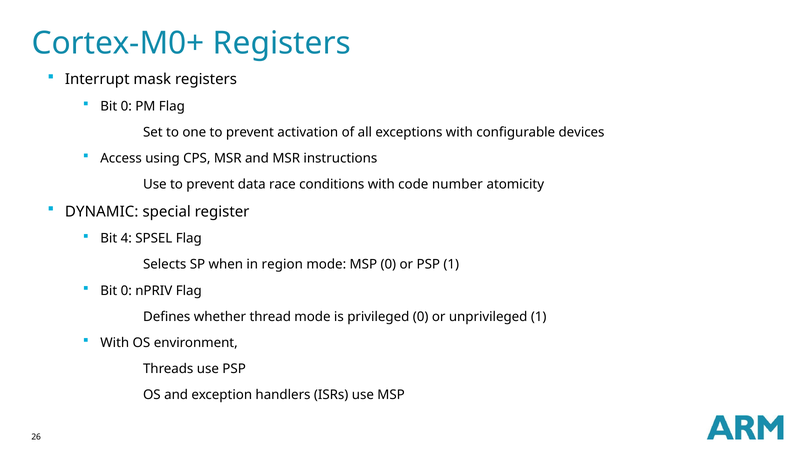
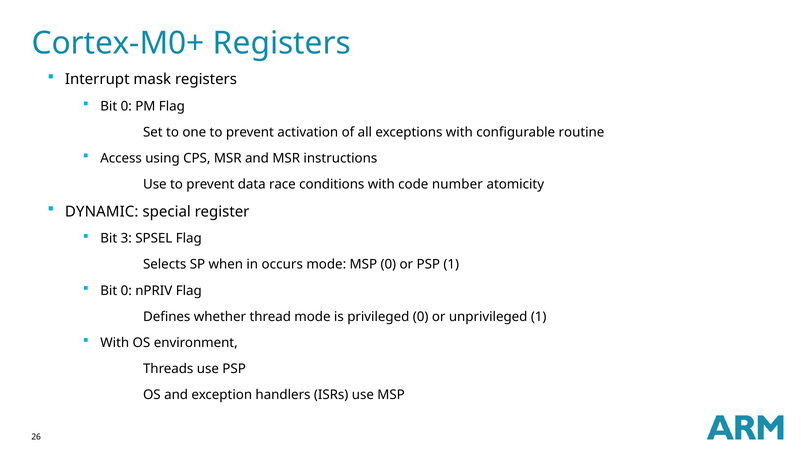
devices: devices -> routine
4: 4 -> 3
region: region -> occurs
